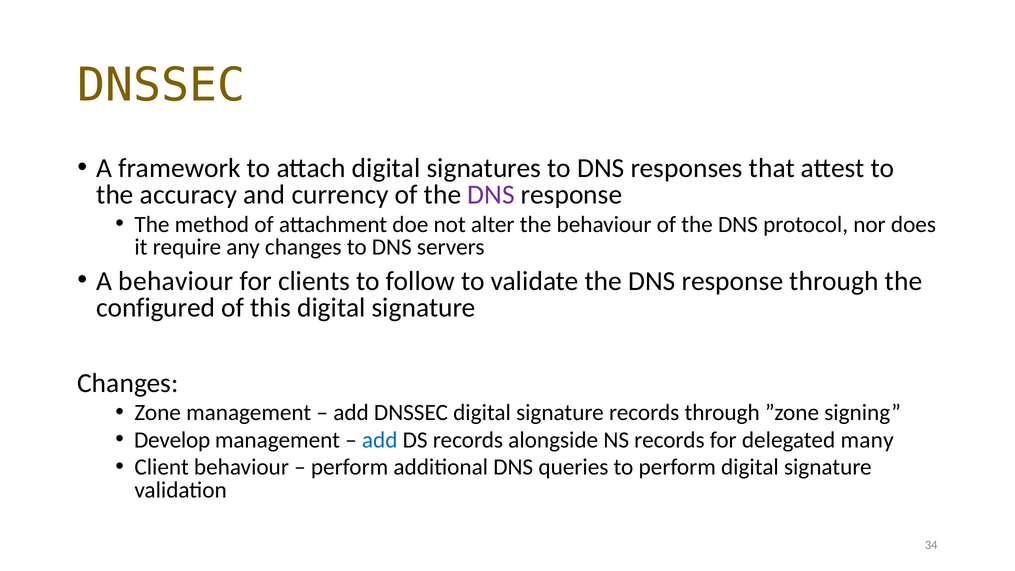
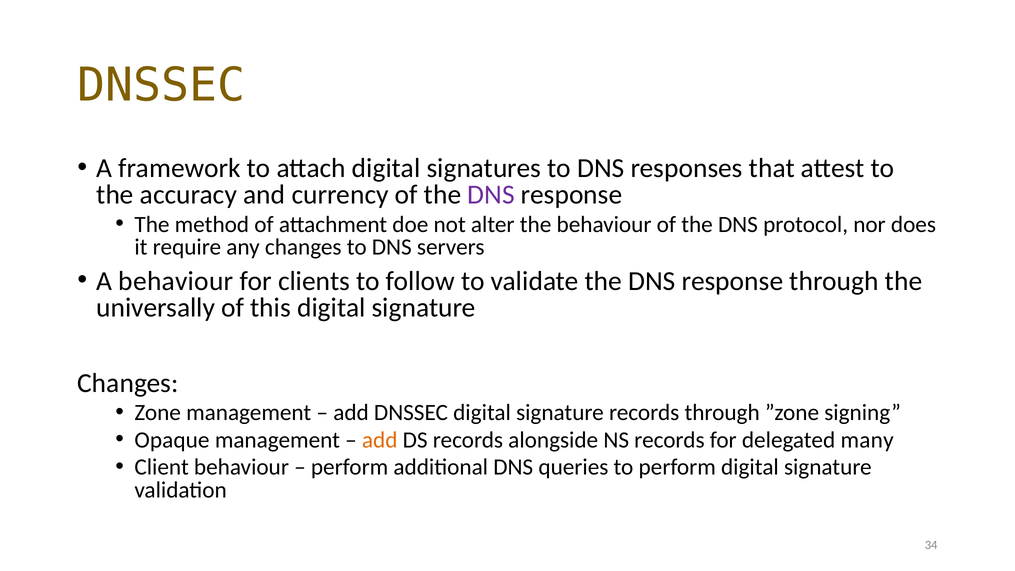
configured: configured -> universally
Develop: Develop -> Opaque
add at (380, 440) colour: blue -> orange
